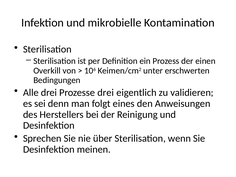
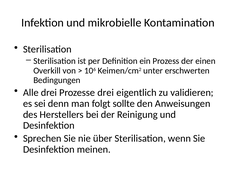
eines: eines -> sollte
